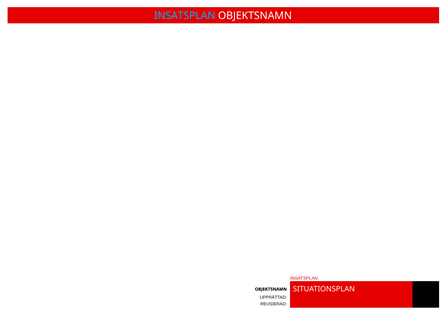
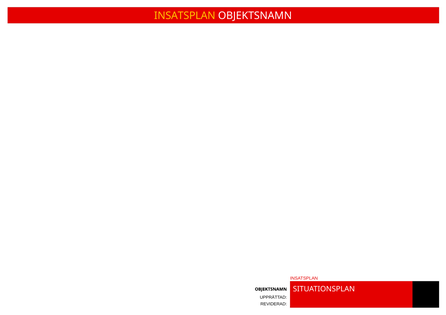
INSATSPLAN at (185, 16) colour: light blue -> yellow
